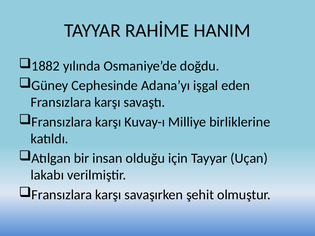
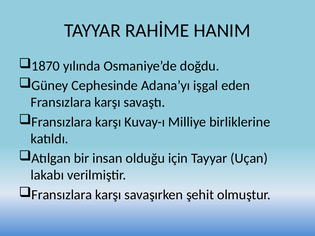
1882: 1882 -> 1870
